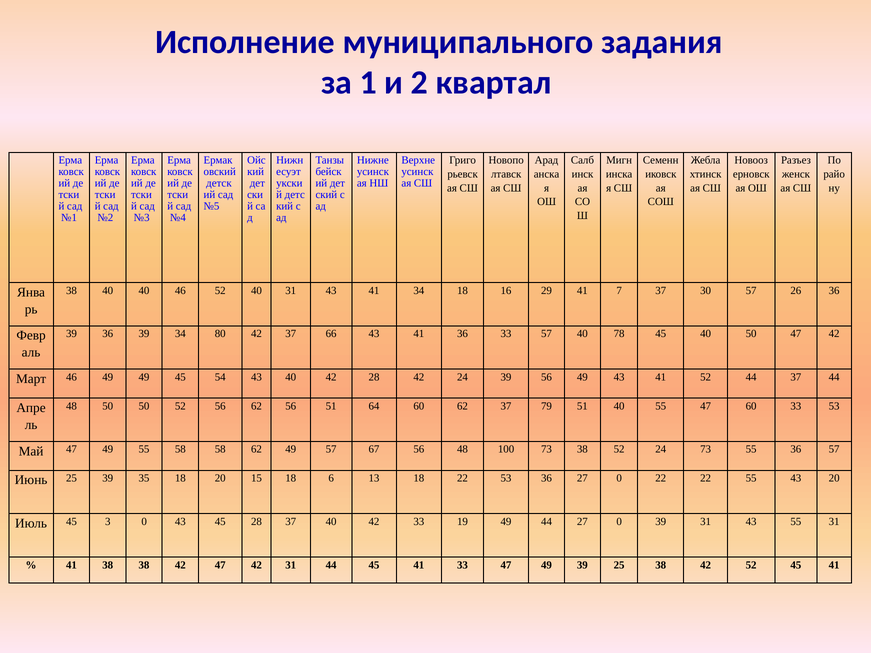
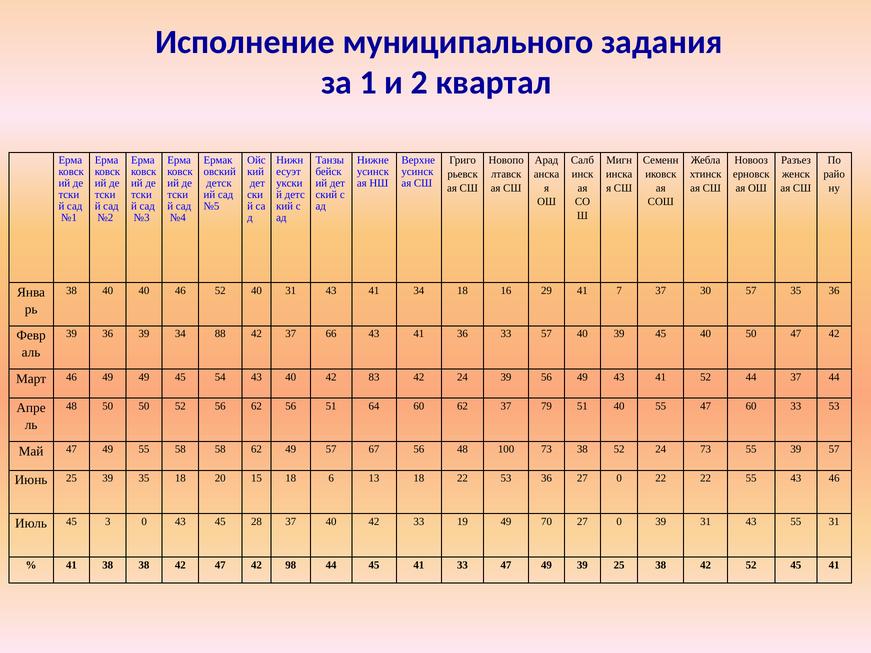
57 26: 26 -> 35
80: 80 -> 88
40 78: 78 -> 39
42 28: 28 -> 83
55 36: 36 -> 39
43 20: 20 -> 46
49 44: 44 -> 70
42 31: 31 -> 98
